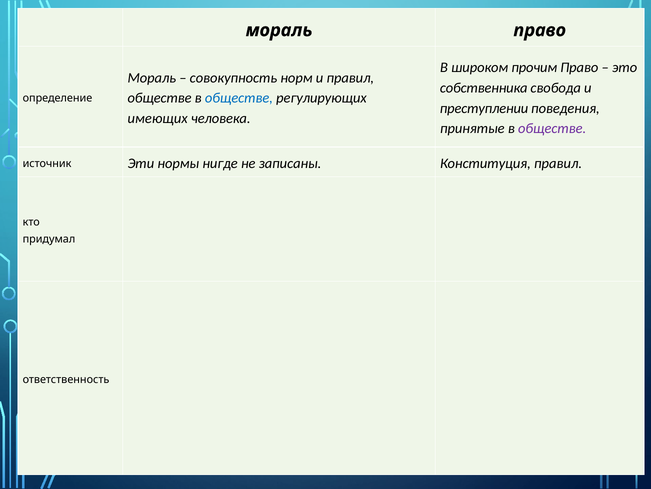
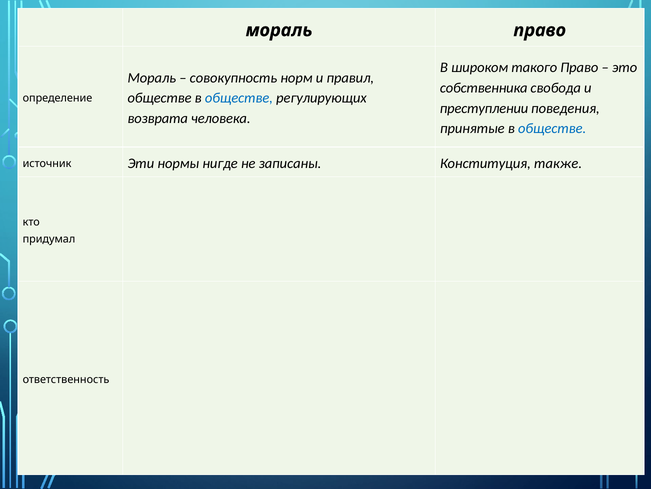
прочим: прочим -> такого
имеющих: имеющих -> возврата
обществе at (552, 128) colour: purple -> blue
Конституция правил: правил -> также
